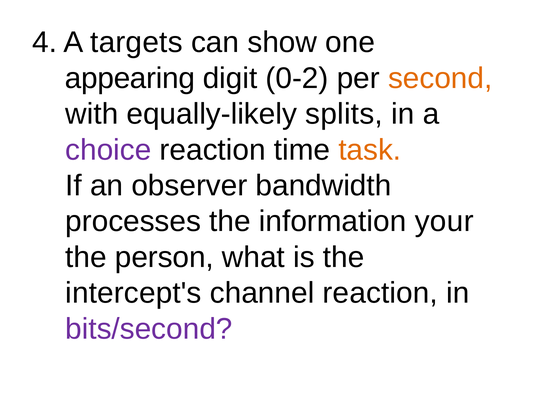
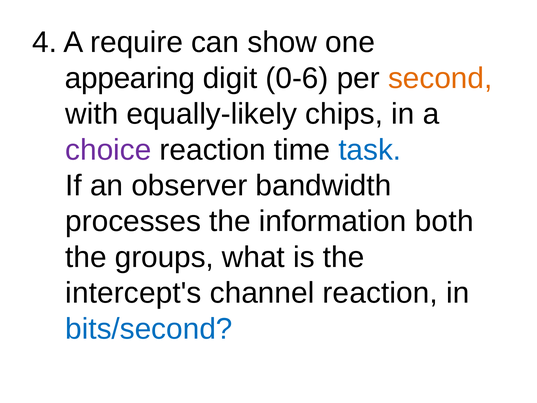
targets: targets -> require
0-2: 0-2 -> 0-6
splits: splits -> chips
task colour: orange -> blue
your: your -> both
person: person -> groups
bits/second colour: purple -> blue
